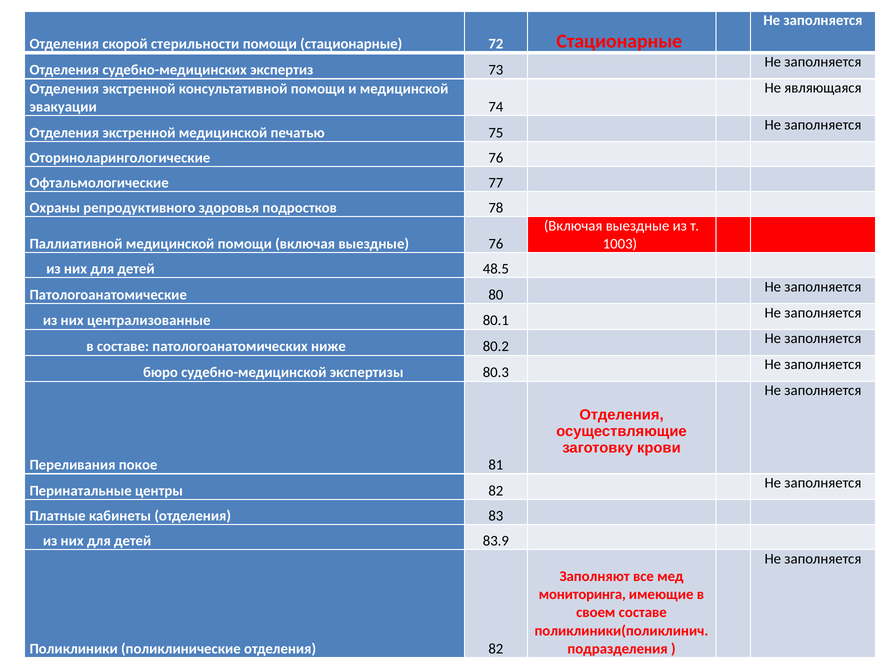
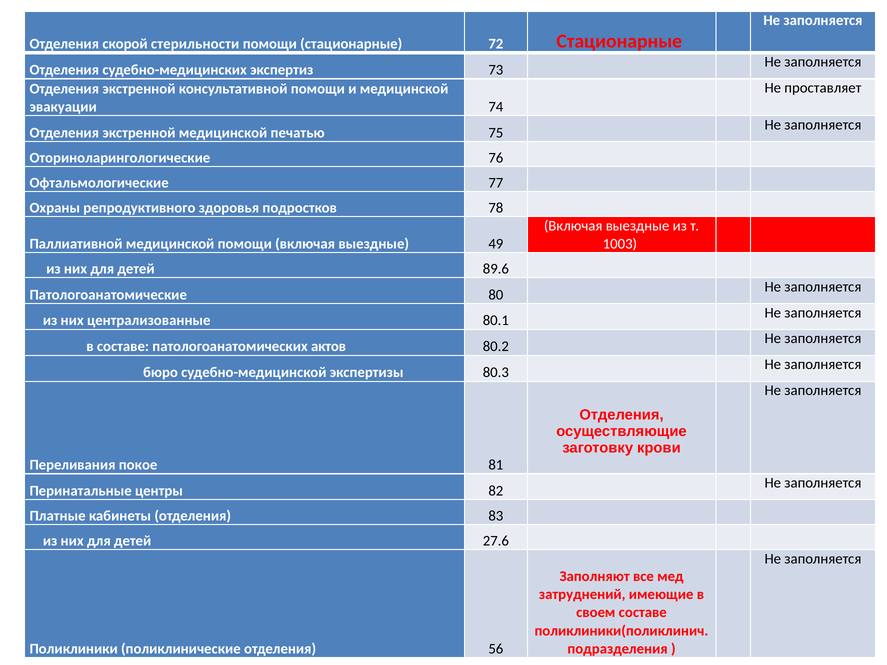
являющаяся: являющаяся -> проставляет
выездные 76: 76 -> 49
48.5: 48.5 -> 89.6
ниже: ниже -> актов
83.9: 83.9 -> 27.6
мониторинга: мониторинга -> затруднений
отделения 82: 82 -> 56
